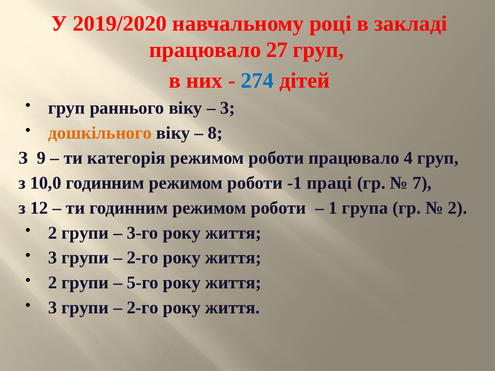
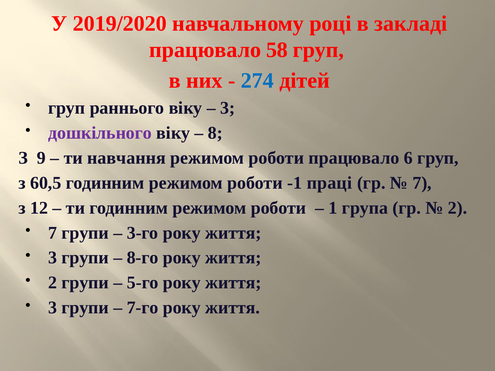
27: 27 -> 58
дошкільного colour: orange -> purple
категорія: категорія -> навчання
4: 4 -> 6
10,0: 10,0 -> 60,5
2 at (53, 233): 2 -> 7
2-го at (143, 258): 2-го -> 8-го
2-го at (143, 308): 2-го -> 7-го
